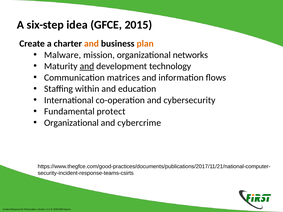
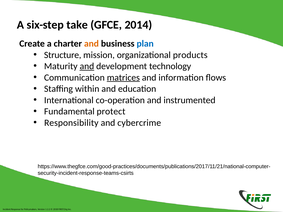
idea: idea -> take
2015: 2015 -> 2014
plan colour: orange -> blue
Malware: Malware -> Structure
networks: networks -> products
matrices underline: none -> present
cybersecurity: cybersecurity -> instrumented
Organizational at (71, 123): Organizational -> Responsibility
